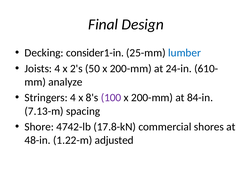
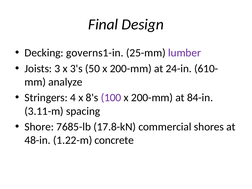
consider1-in: consider1-in -> governs1-in
lumber colour: blue -> purple
Joists 4: 4 -> 3
2's: 2's -> 3's
7.13-m: 7.13-m -> 3.11-m
4742-lb: 4742-lb -> 7685-lb
adjusted: adjusted -> concrete
